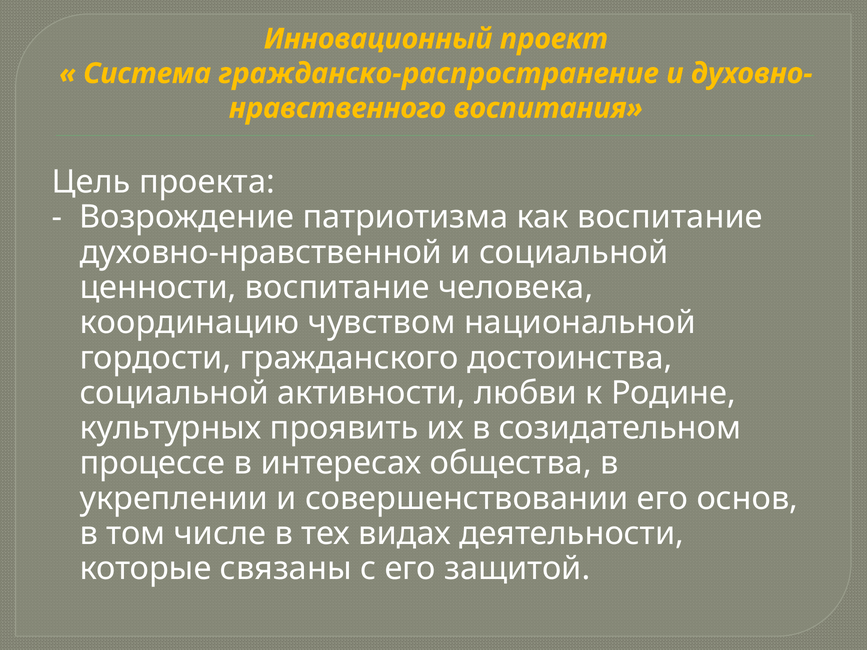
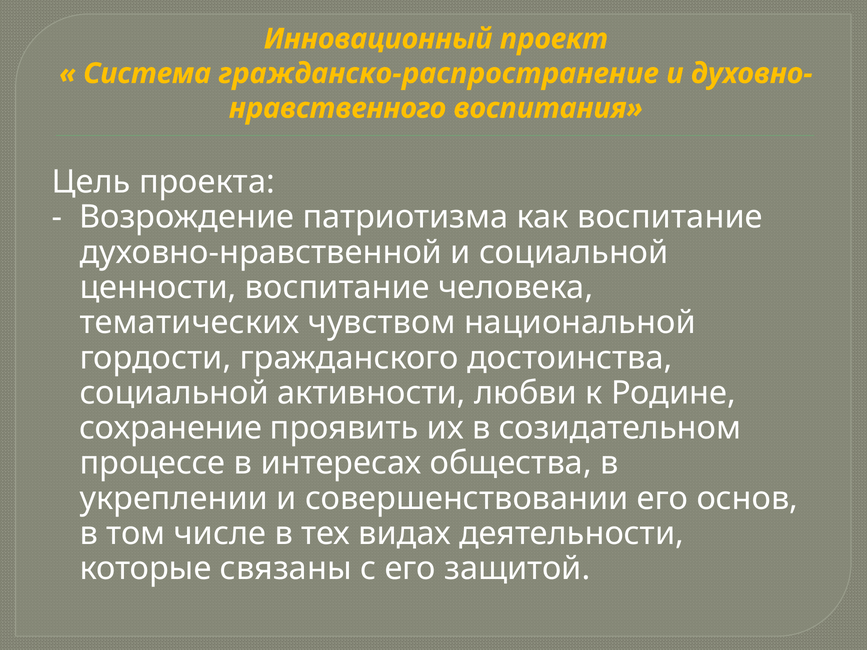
координацию: координацию -> тематических
культурных: культурных -> сохранение
